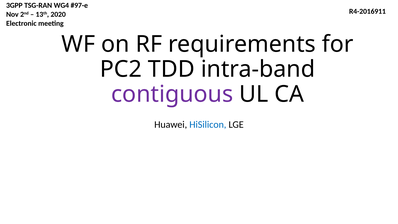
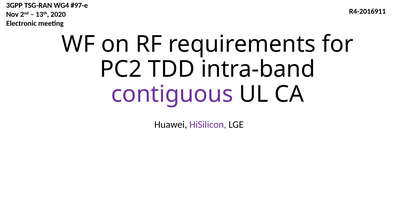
HiSilicon colour: blue -> purple
